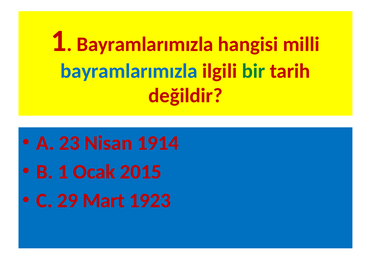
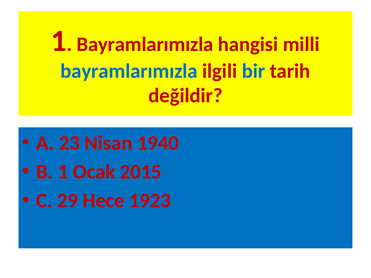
bir colour: green -> blue
1914: 1914 -> 1940
Mart: Mart -> Hece
